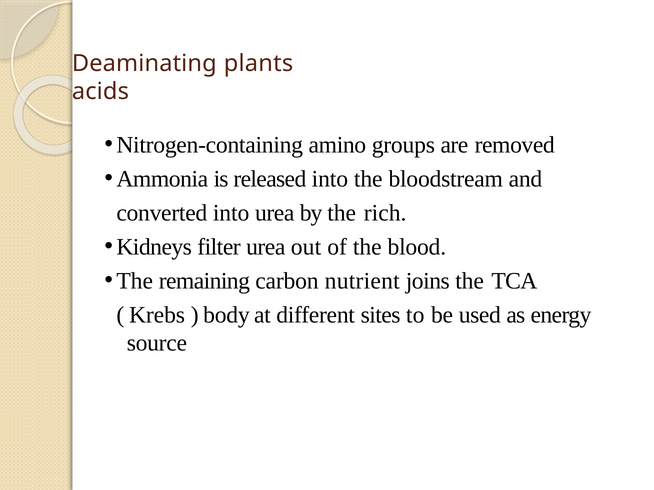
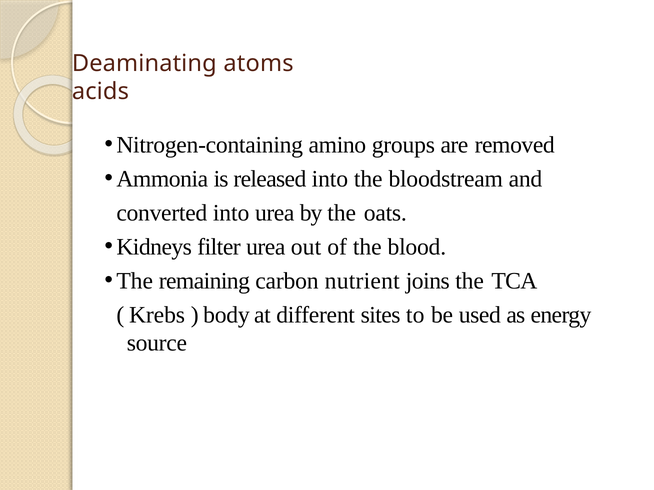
plants: plants -> atoms
rich: rich -> oats
